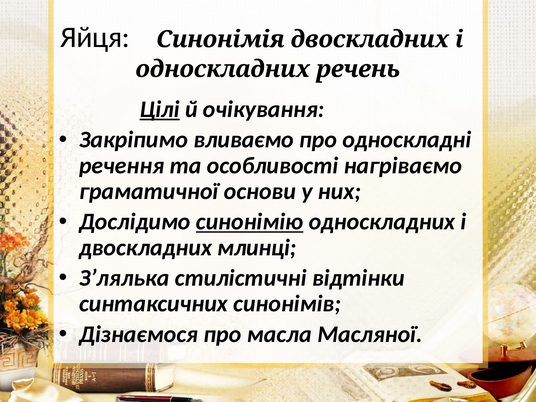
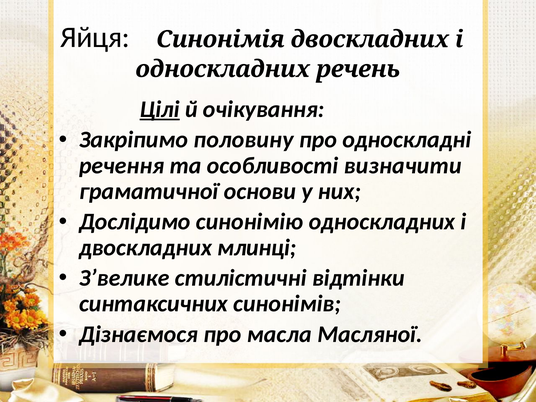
вливаємо: вливаємо -> половину
нагріваємо: нагріваємо -> визначити
синонімію underline: present -> none
З’лялька: З’лялька -> З’велике
